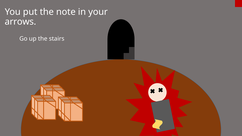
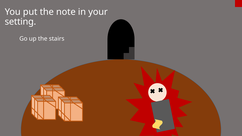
arrows: arrows -> setting
